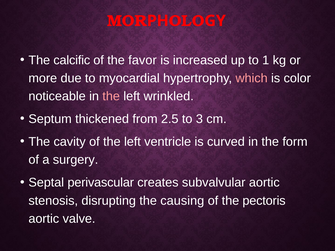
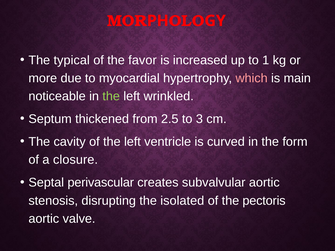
calcific: calcific -> typical
color: color -> main
the at (111, 96) colour: pink -> light green
surgery: surgery -> closure
causing: causing -> isolated
